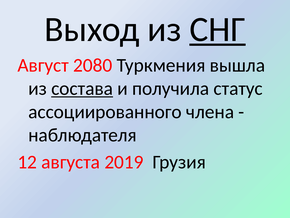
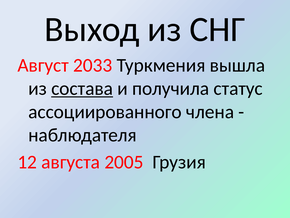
СНГ underline: present -> none
2080: 2080 -> 2033
2019: 2019 -> 2005
